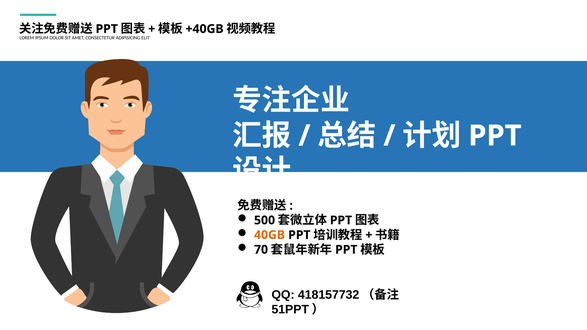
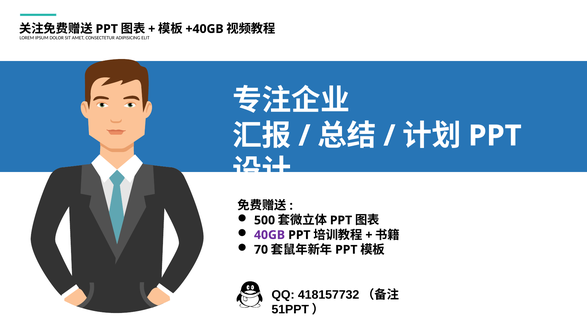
40GB colour: orange -> purple
